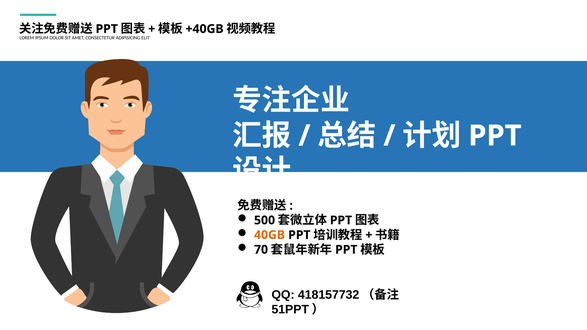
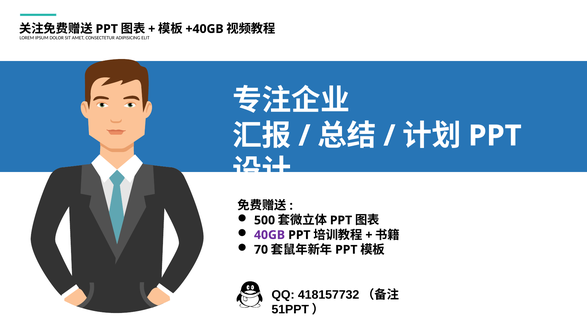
40GB colour: orange -> purple
